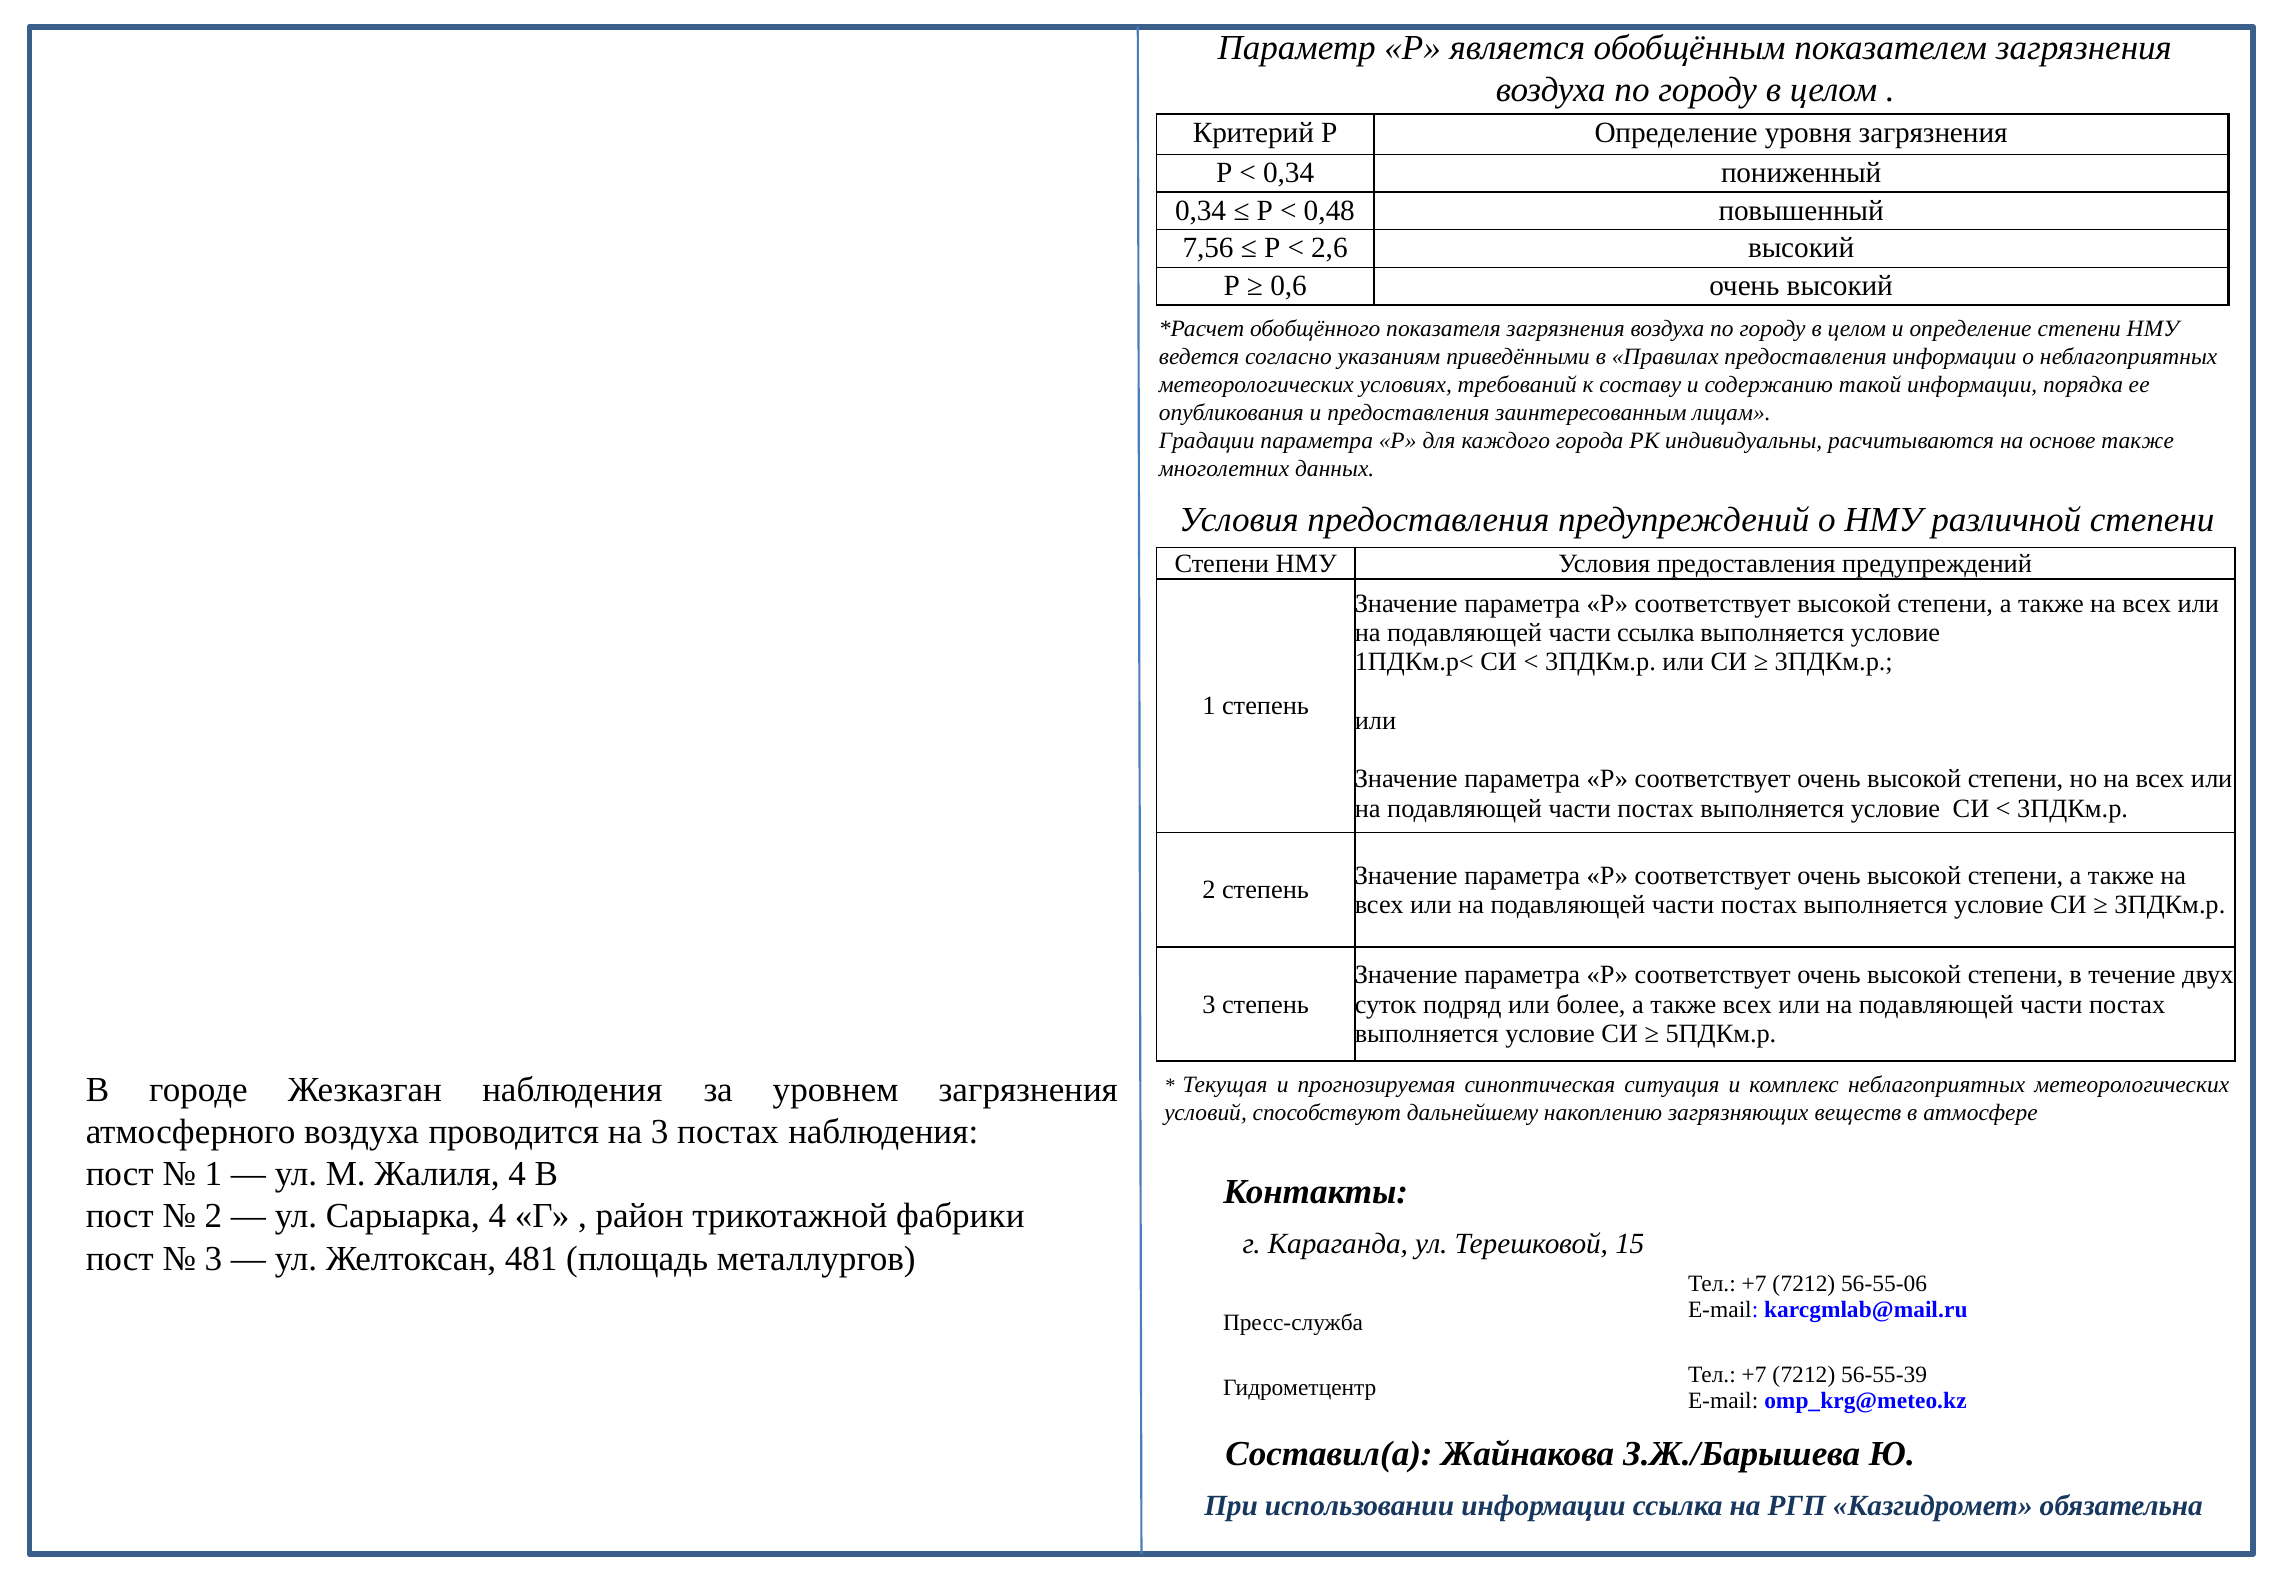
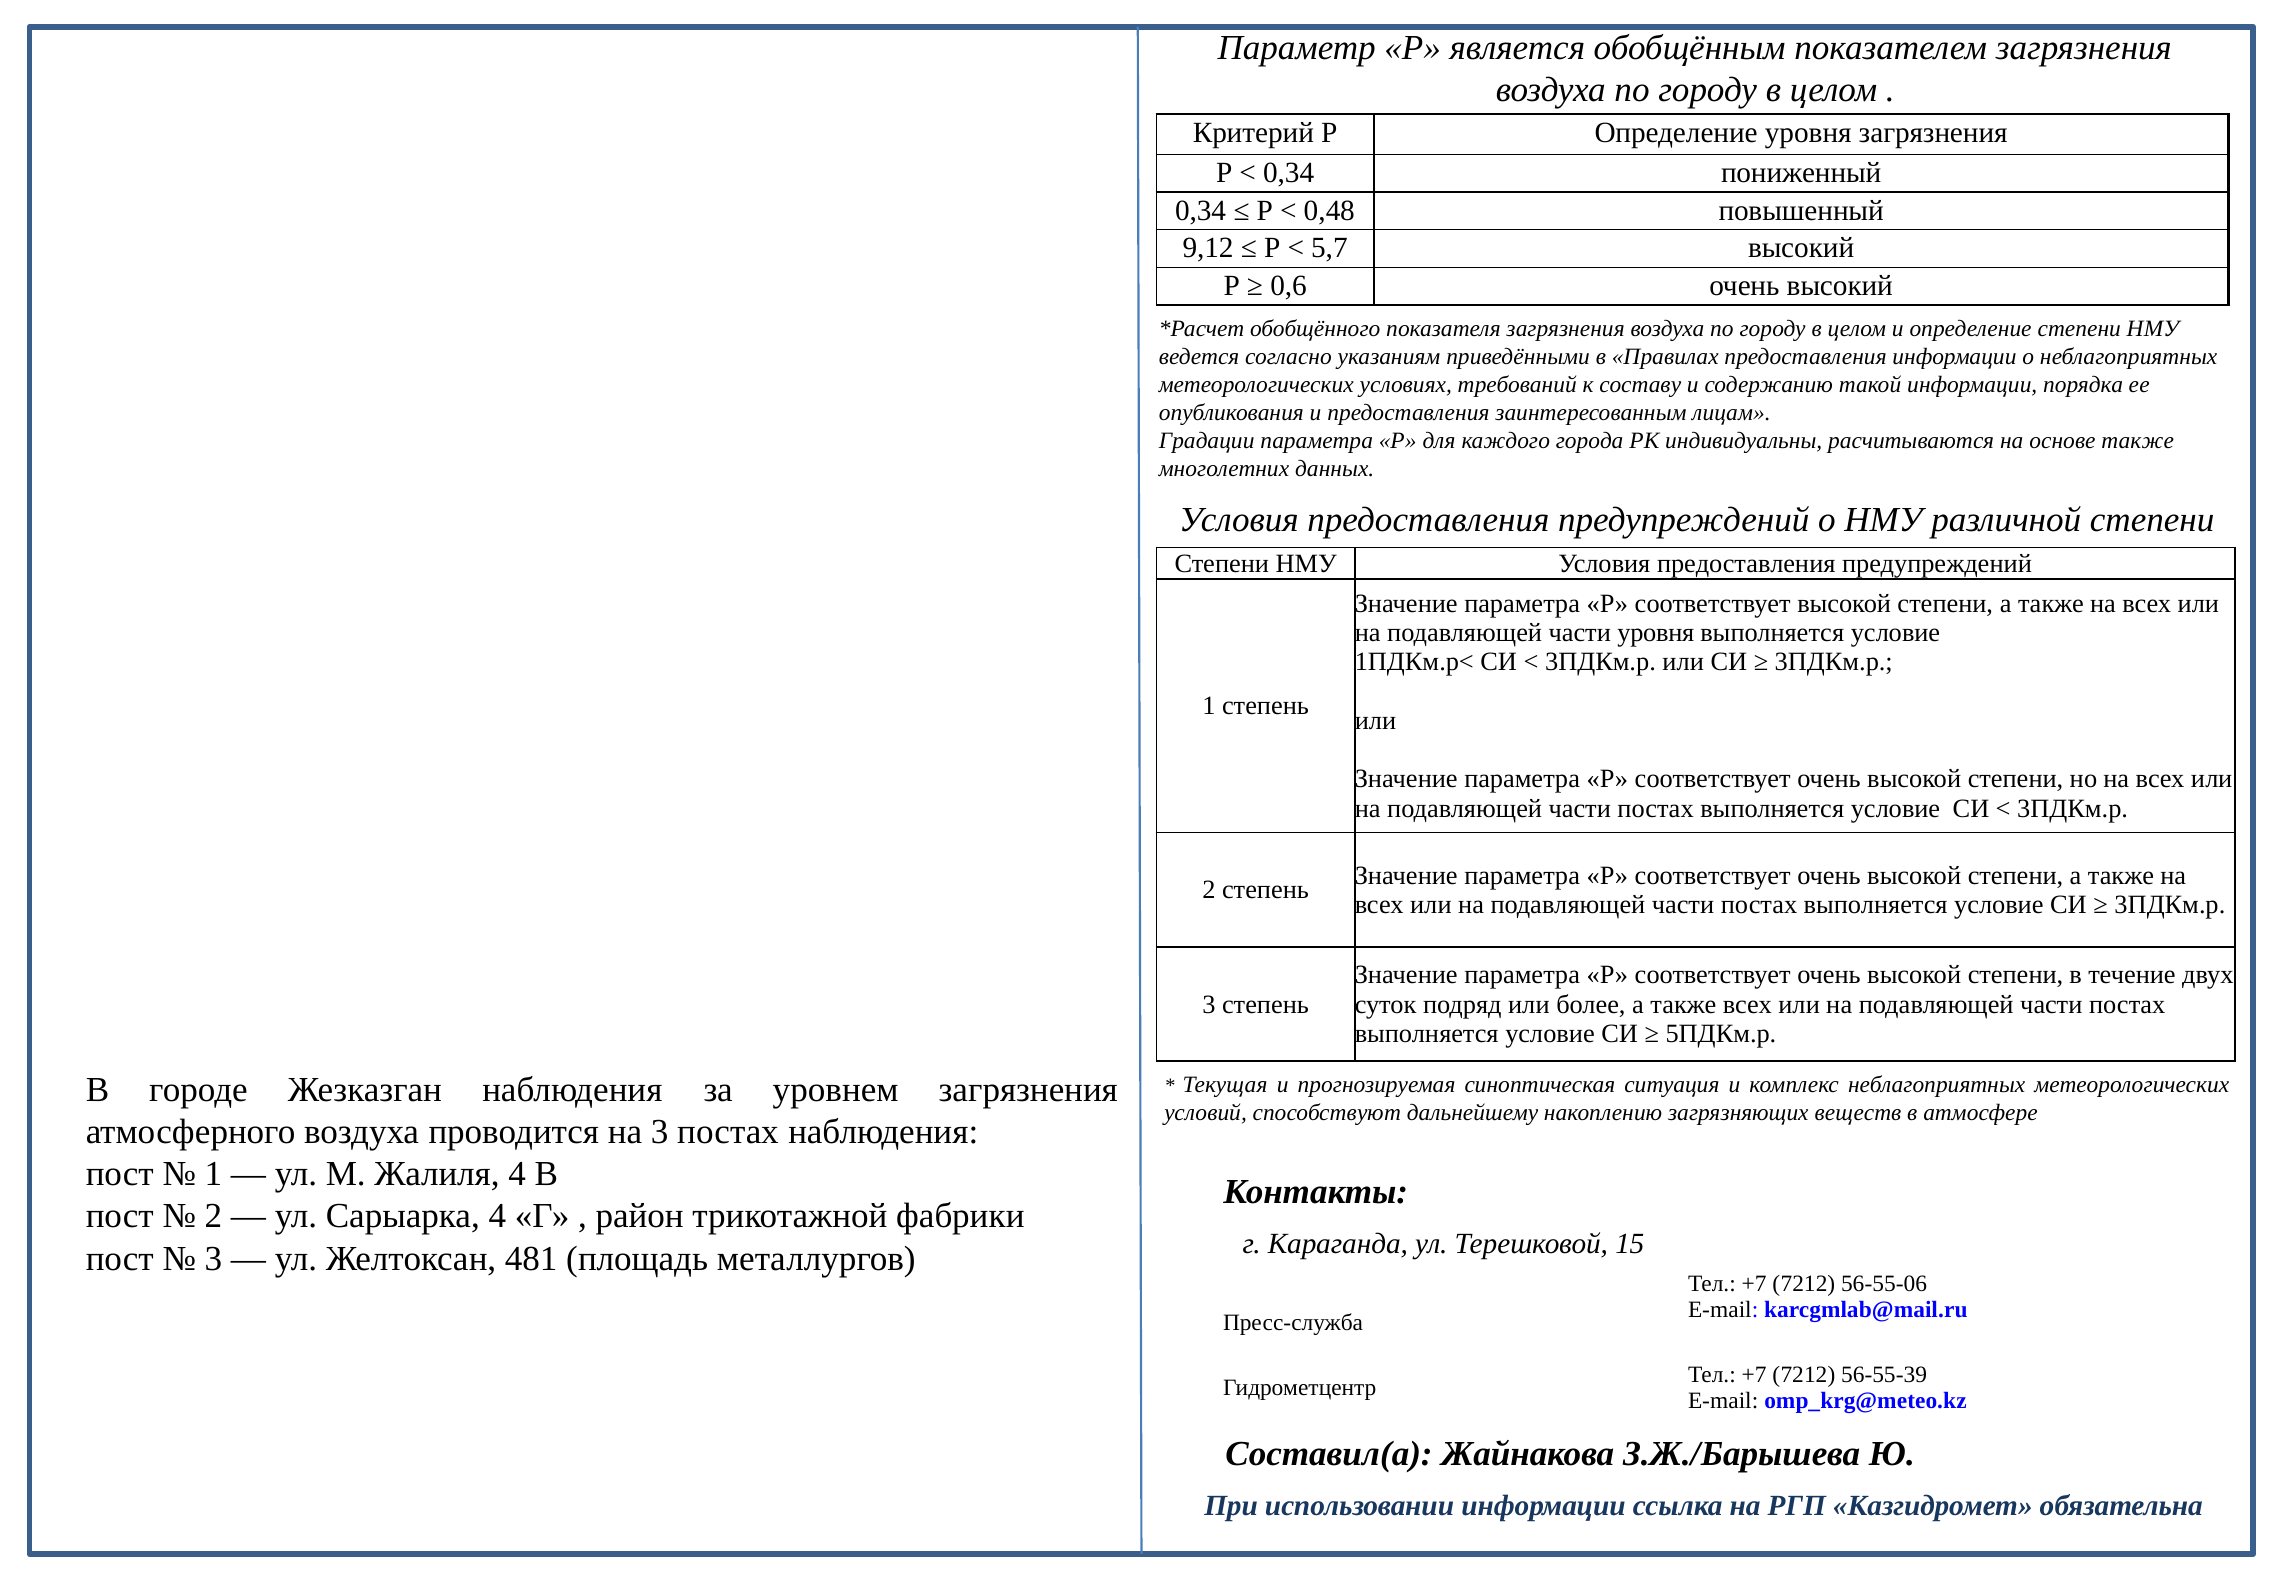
7,56: 7,56 -> 9,12
2,6: 2,6 -> 5,7
части ссылка: ссылка -> уровня
